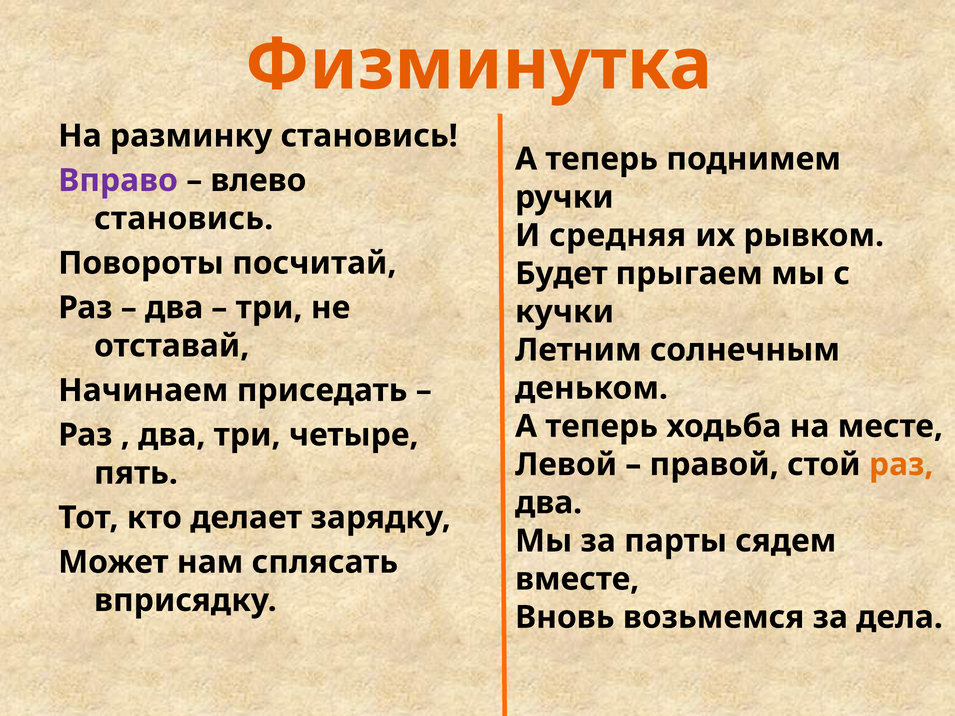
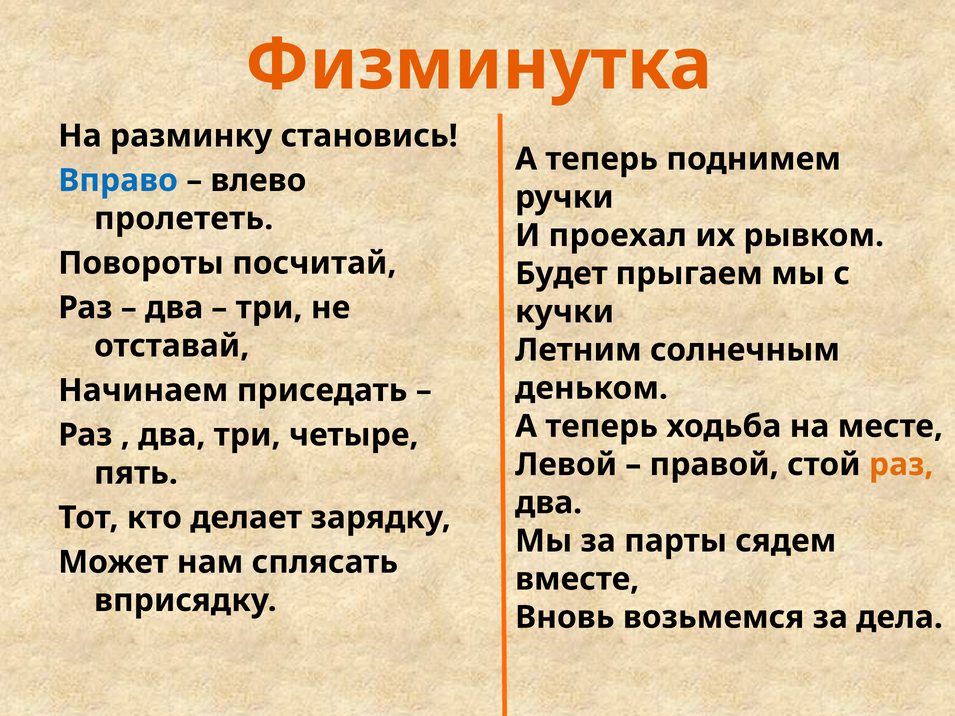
Вправо colour: purple -> blue
становись at (184, 219): становись -> пролететь
средняя: средняя -> проехал
